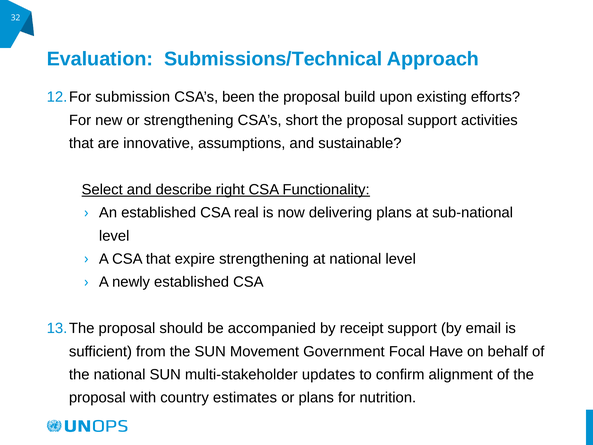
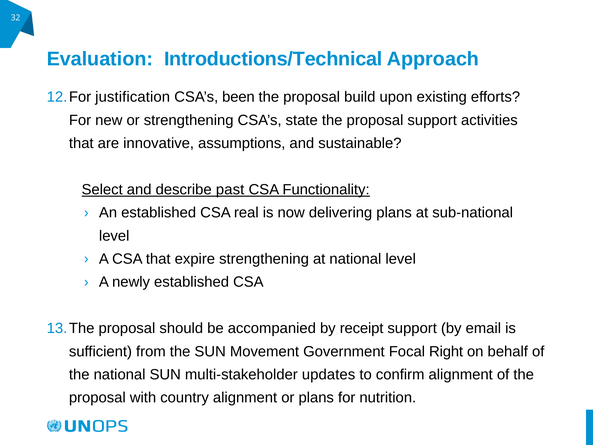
Submissions/Technical: Submissions/Technical -> Introductions/Technical
submission: submission -> justification
short: short -> state
right: right -> past
Have: Have -> Right
country estimates: estimates -> alignment
